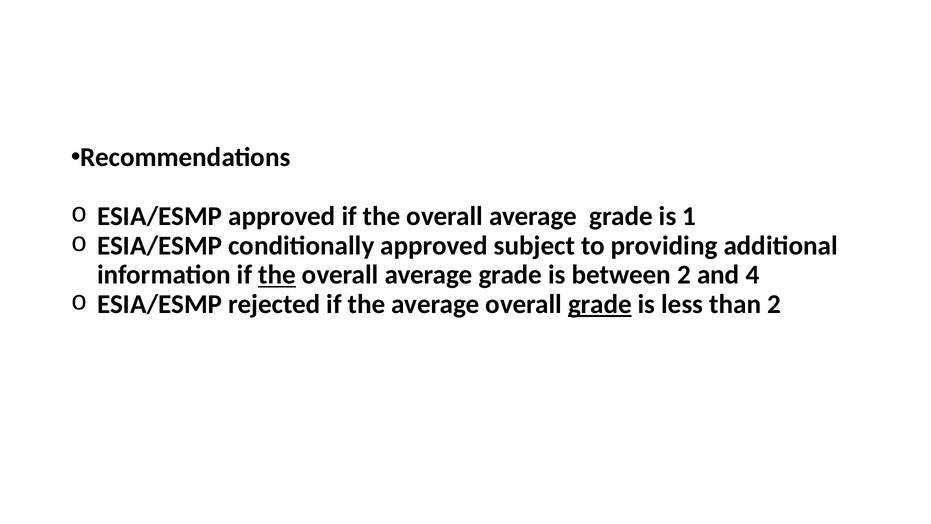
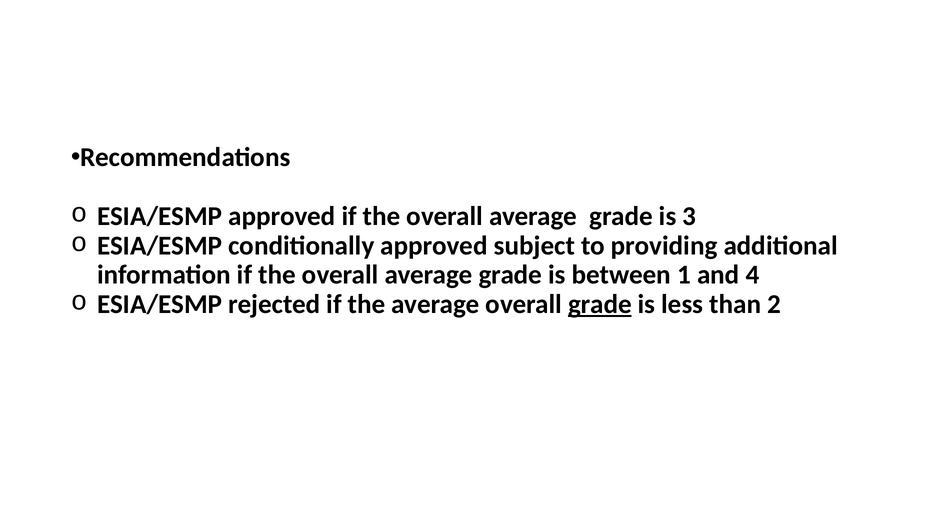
1: 1 -> 3
the at (277, 275) underline: present -> none
between 2: 2 -> 1
